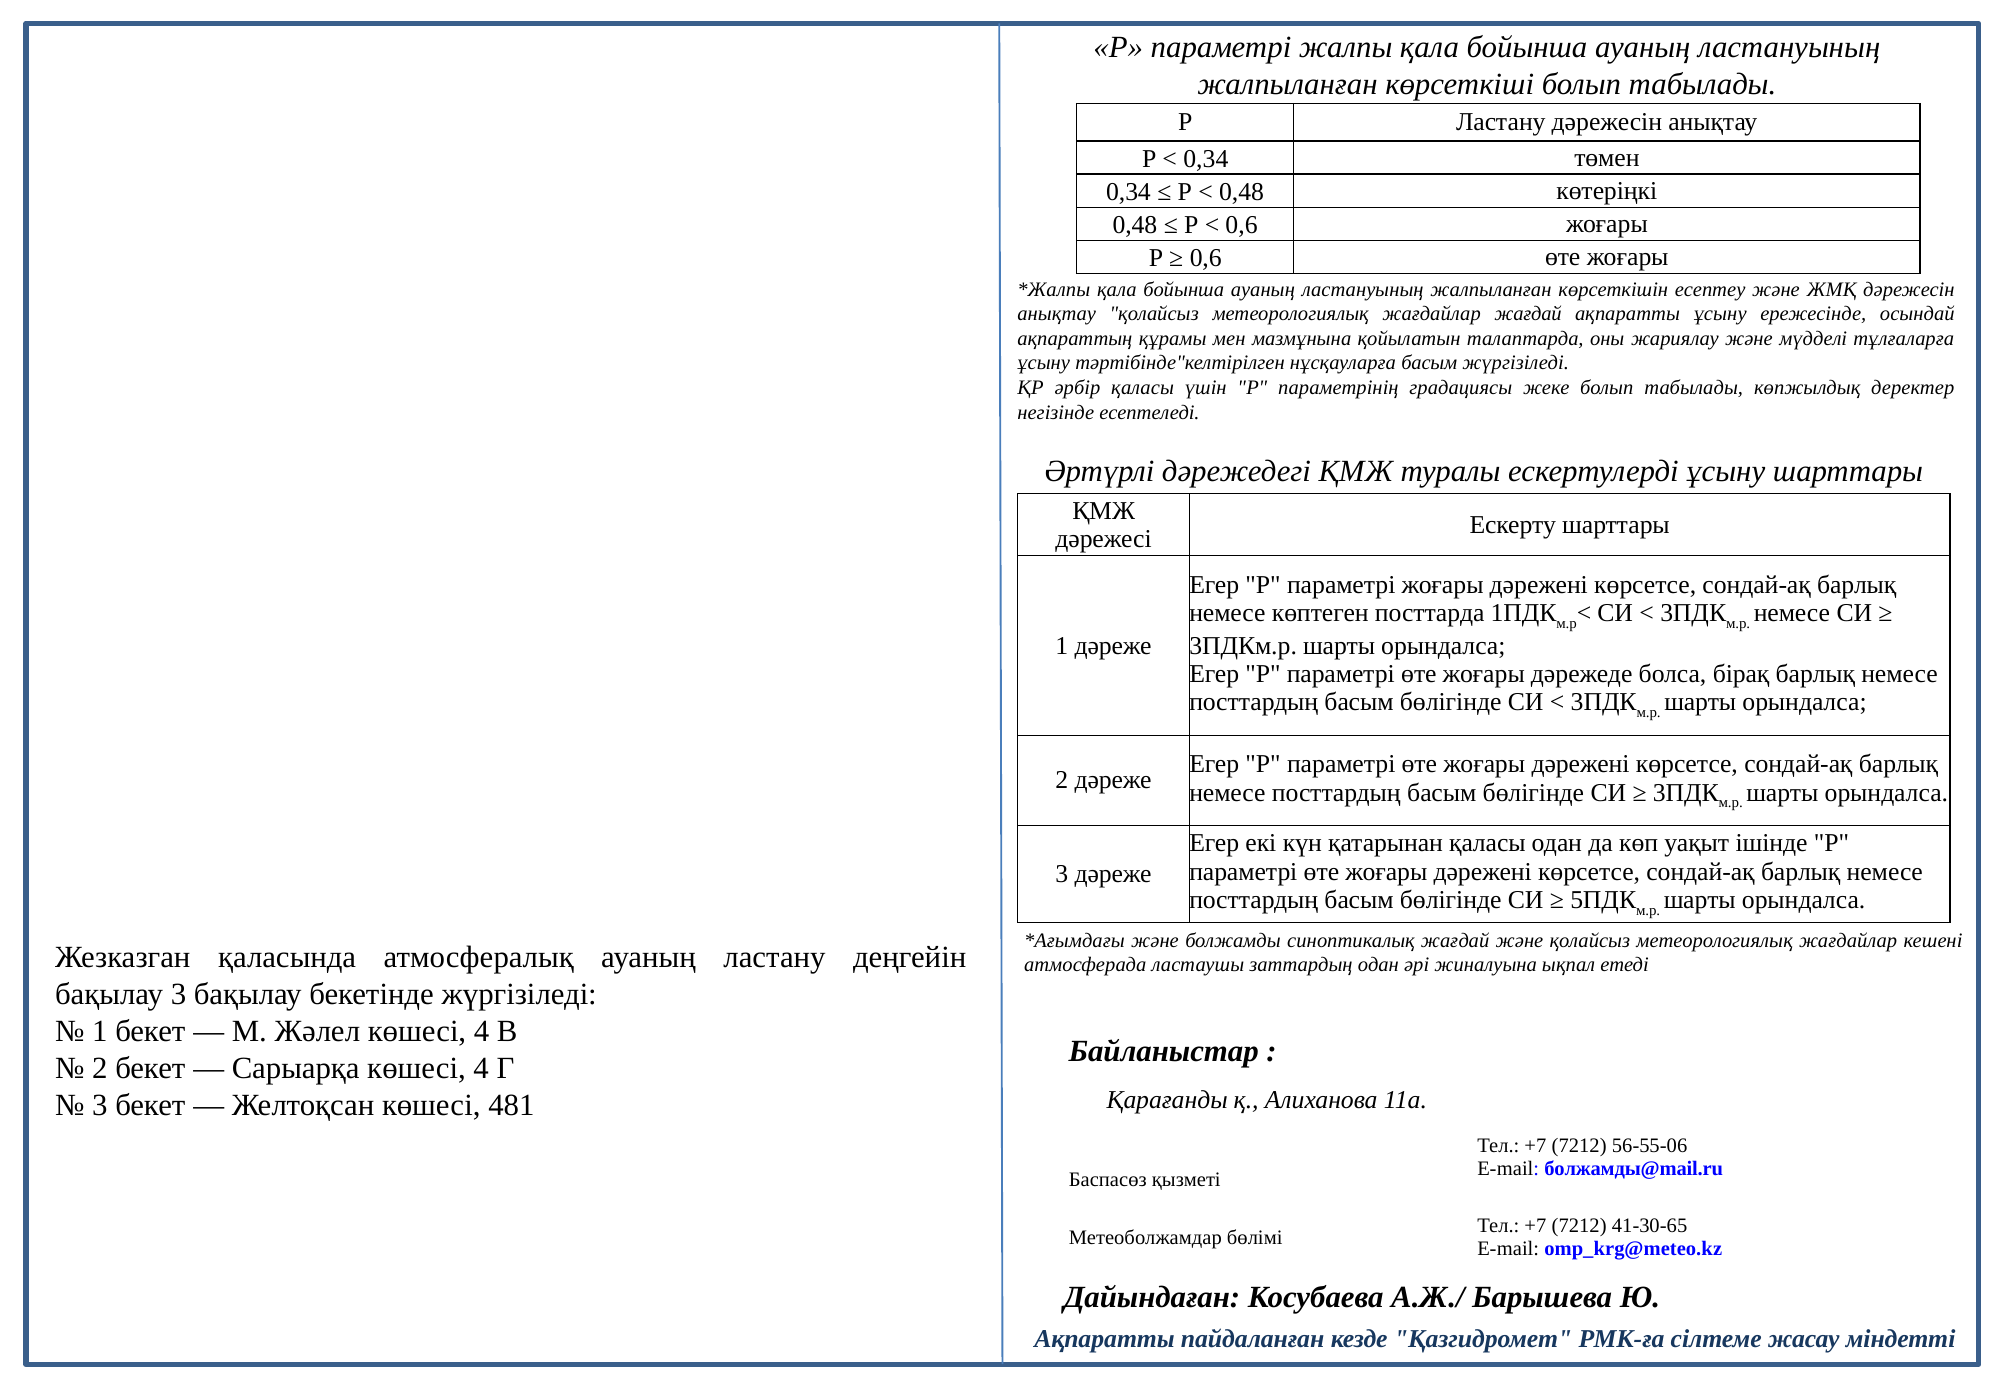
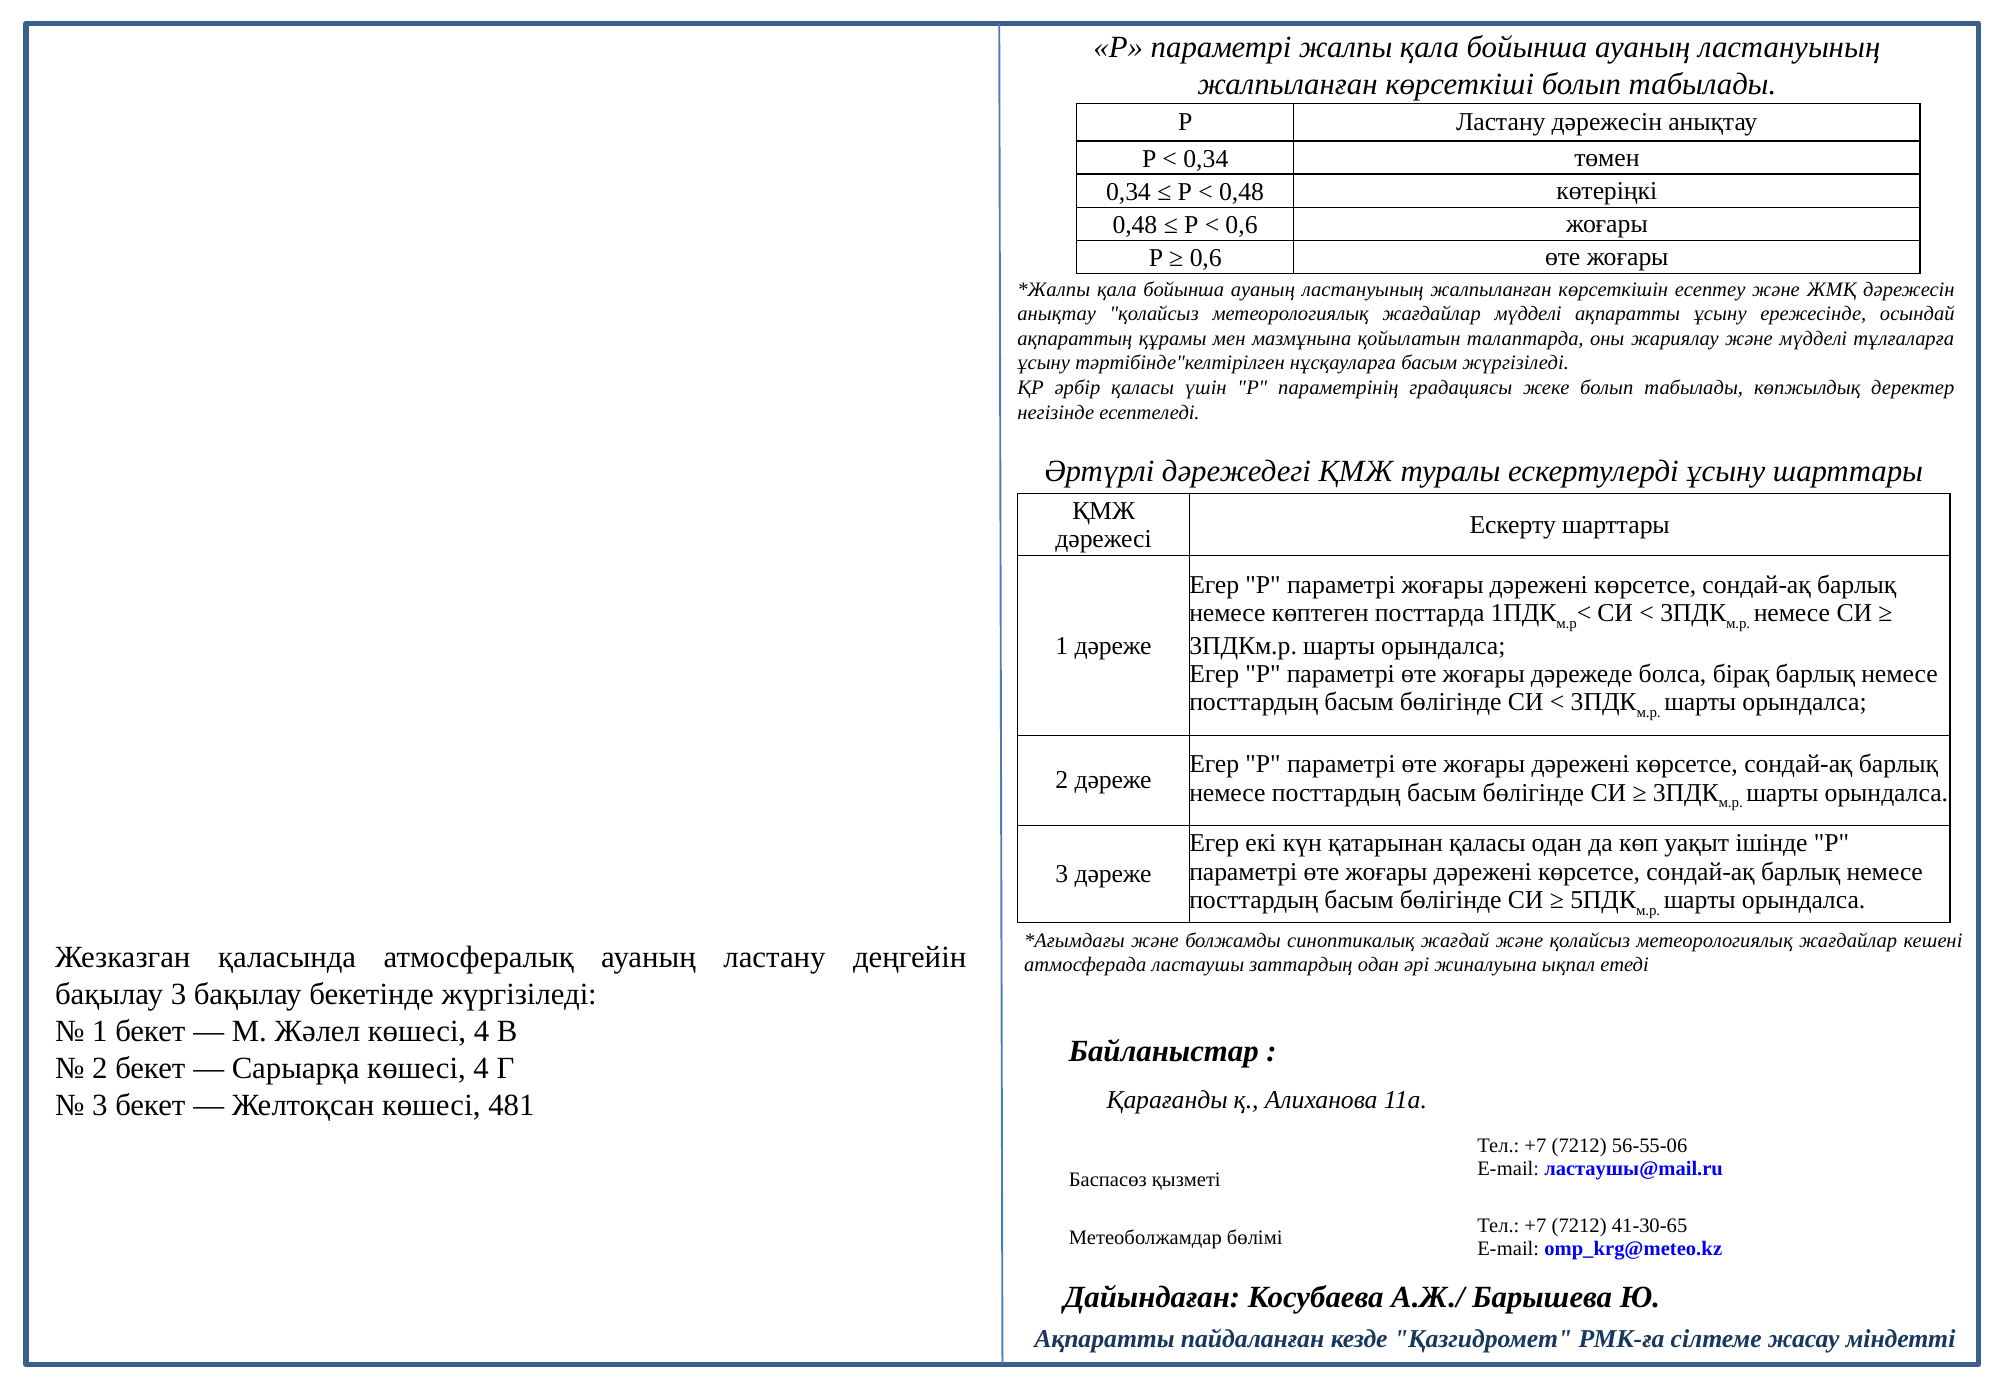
жағдайлар жағдай: жағдай -> мүдделі
болжамды@mail.ru: болжамды@mail.ru -> ластаушы@mail.ru
